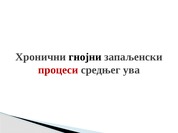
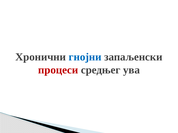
гнојни colour: black -> blue
